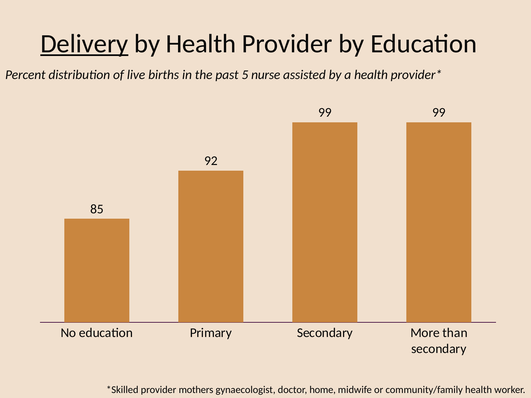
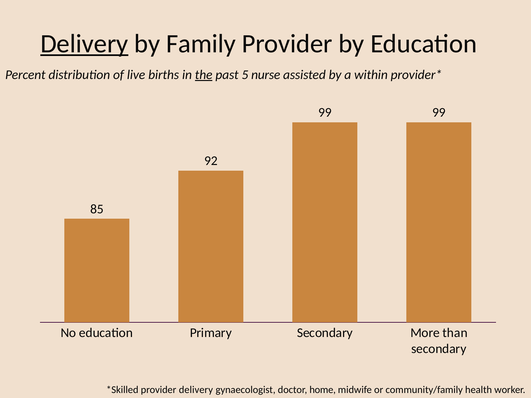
by Health: Health -> Family
the underline: none -> present
a health: health -> within
provider mothers: mothers -> delivery
